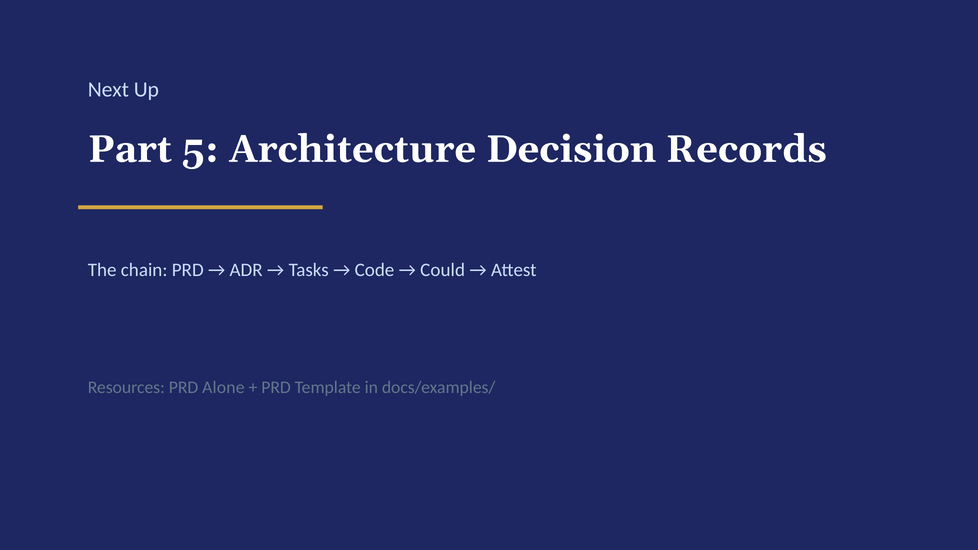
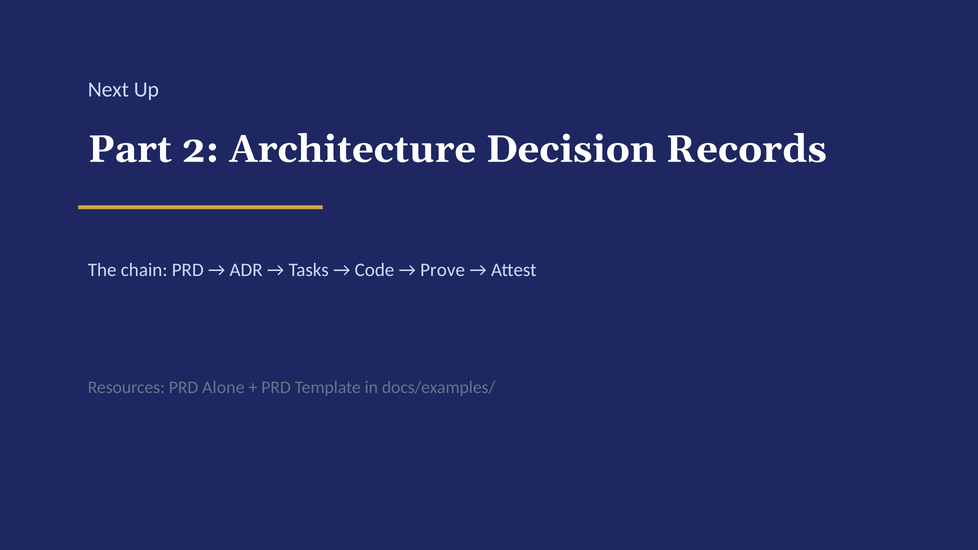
5: 5 -> 2
Could: Could -> Prove
